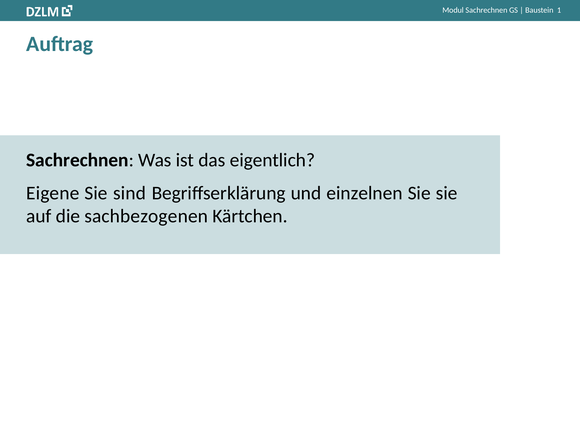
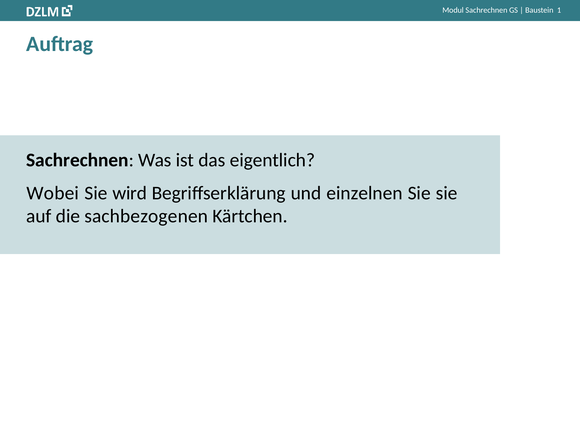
Eigene: Eigene -> Wobei
sind: sind -> wird
